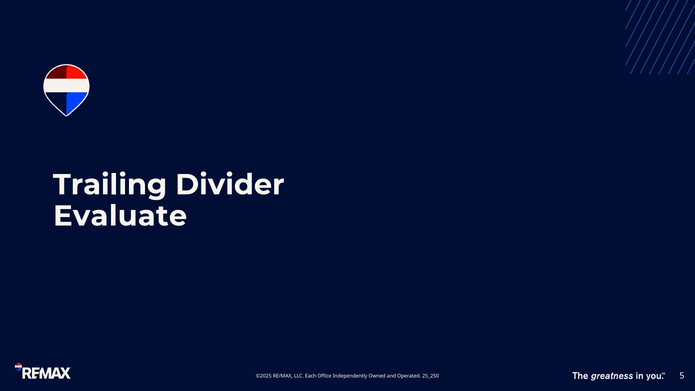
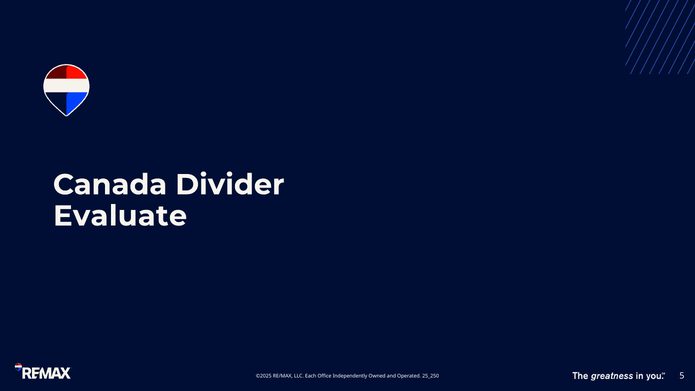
Trailing: Trailing -> Canada
